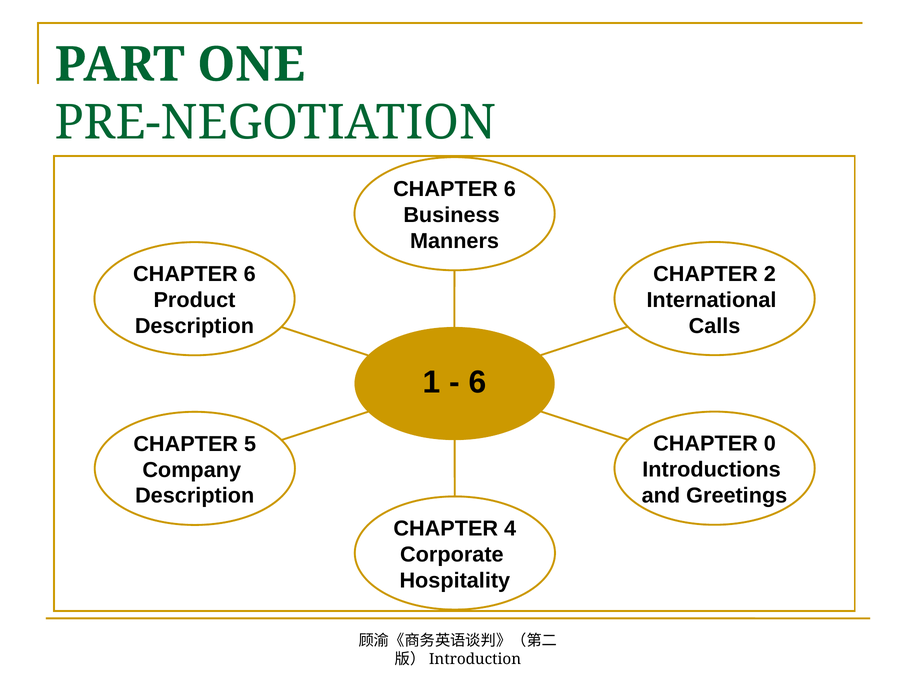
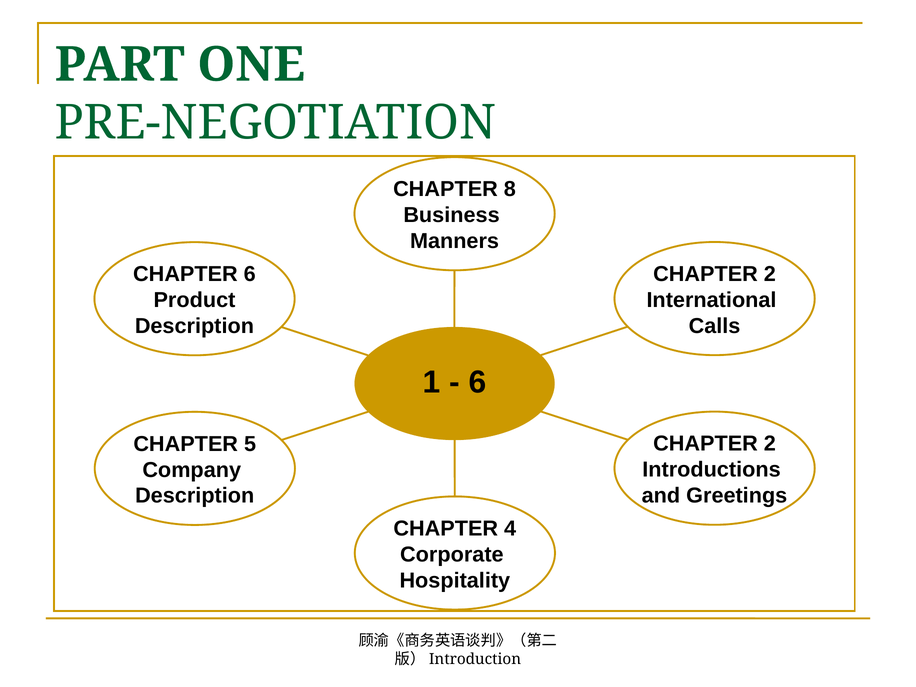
6 at (510, 189): 6 -> 8
0 at (770, 444): 0 -> 2
